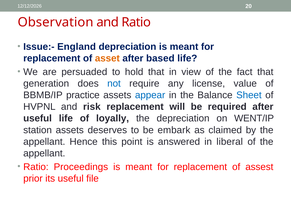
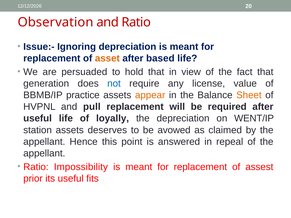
England: England -> Ignoring
appear colour: blue -> orange
Sheet colour: blue -> orange
risk: risk -> pull
embark: embark -> avowed
liberal: liberal -> repeal
Proceedings: Proceedings -> Impossibility
file: file -> fits
